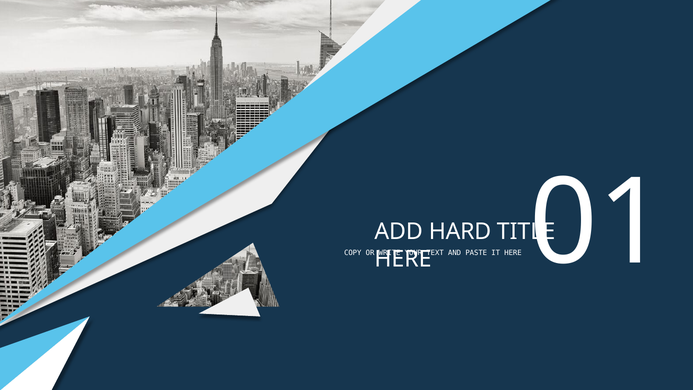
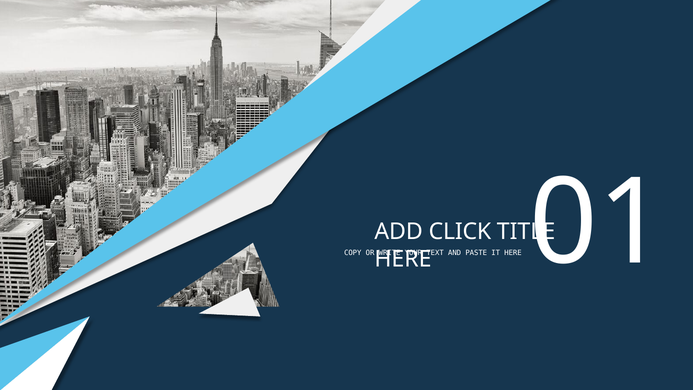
HARD: HARD -> CLICK
